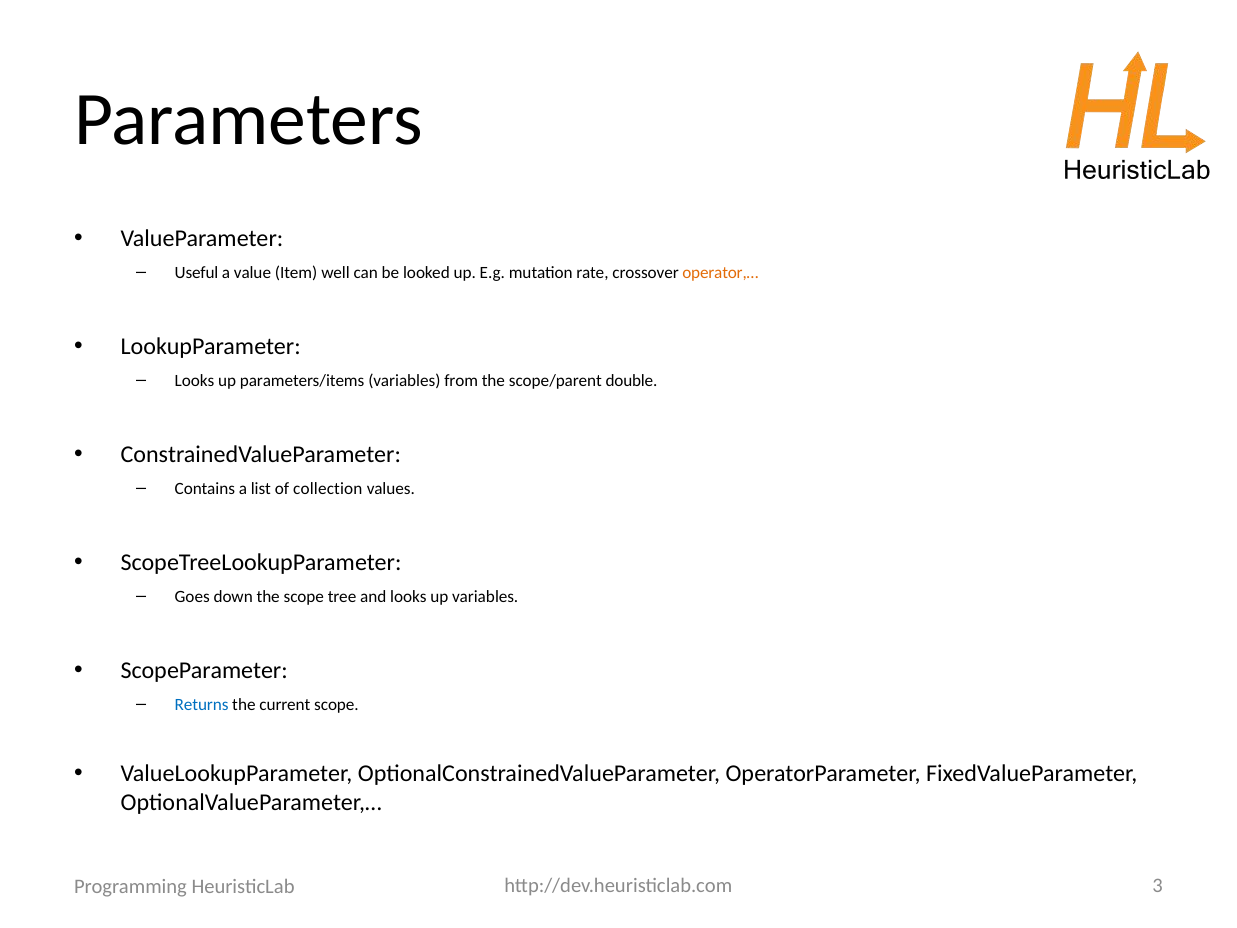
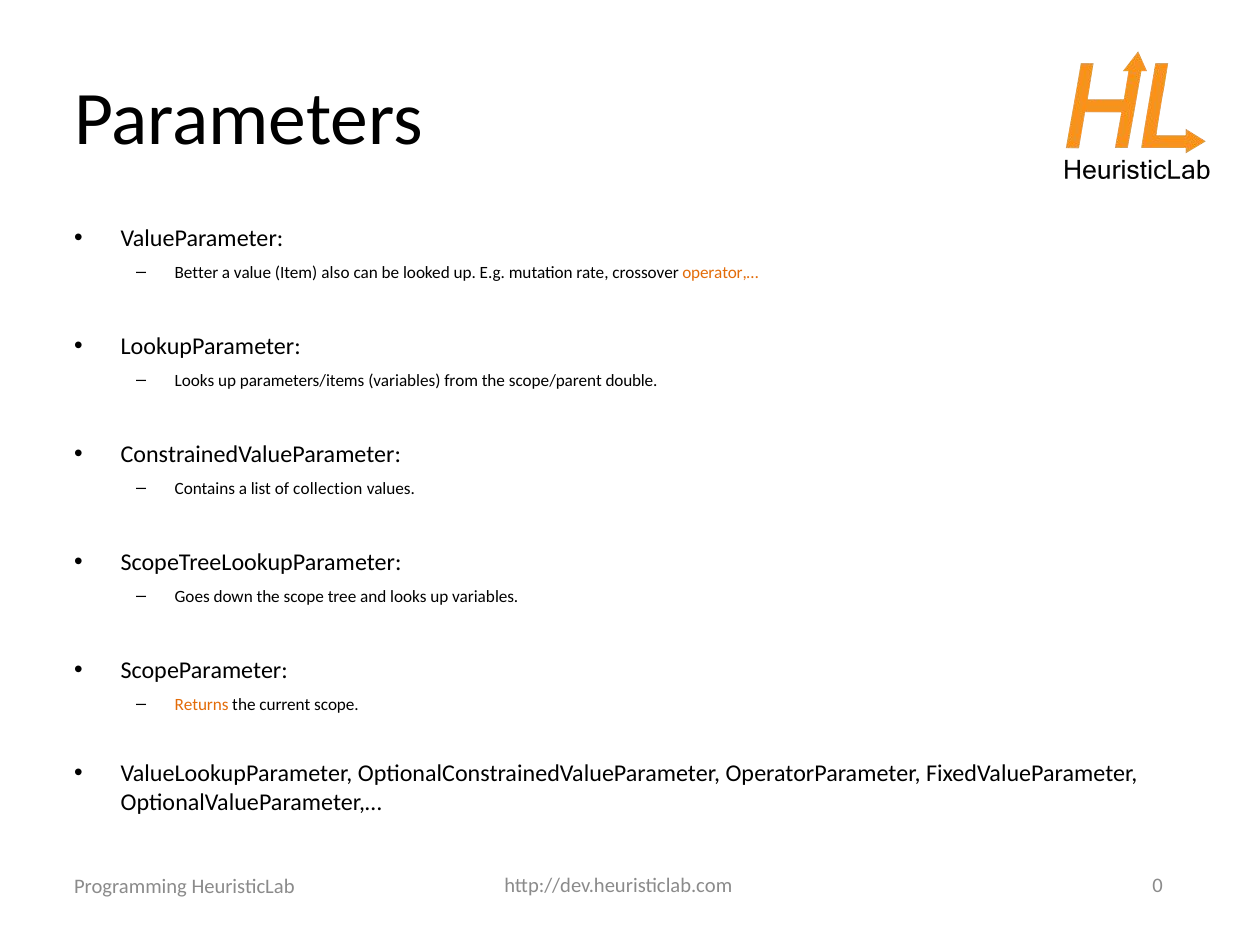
Useful: Useful -> Better
well: well -> also
Returns colour: blue -> orange
3: 3 -> 0
